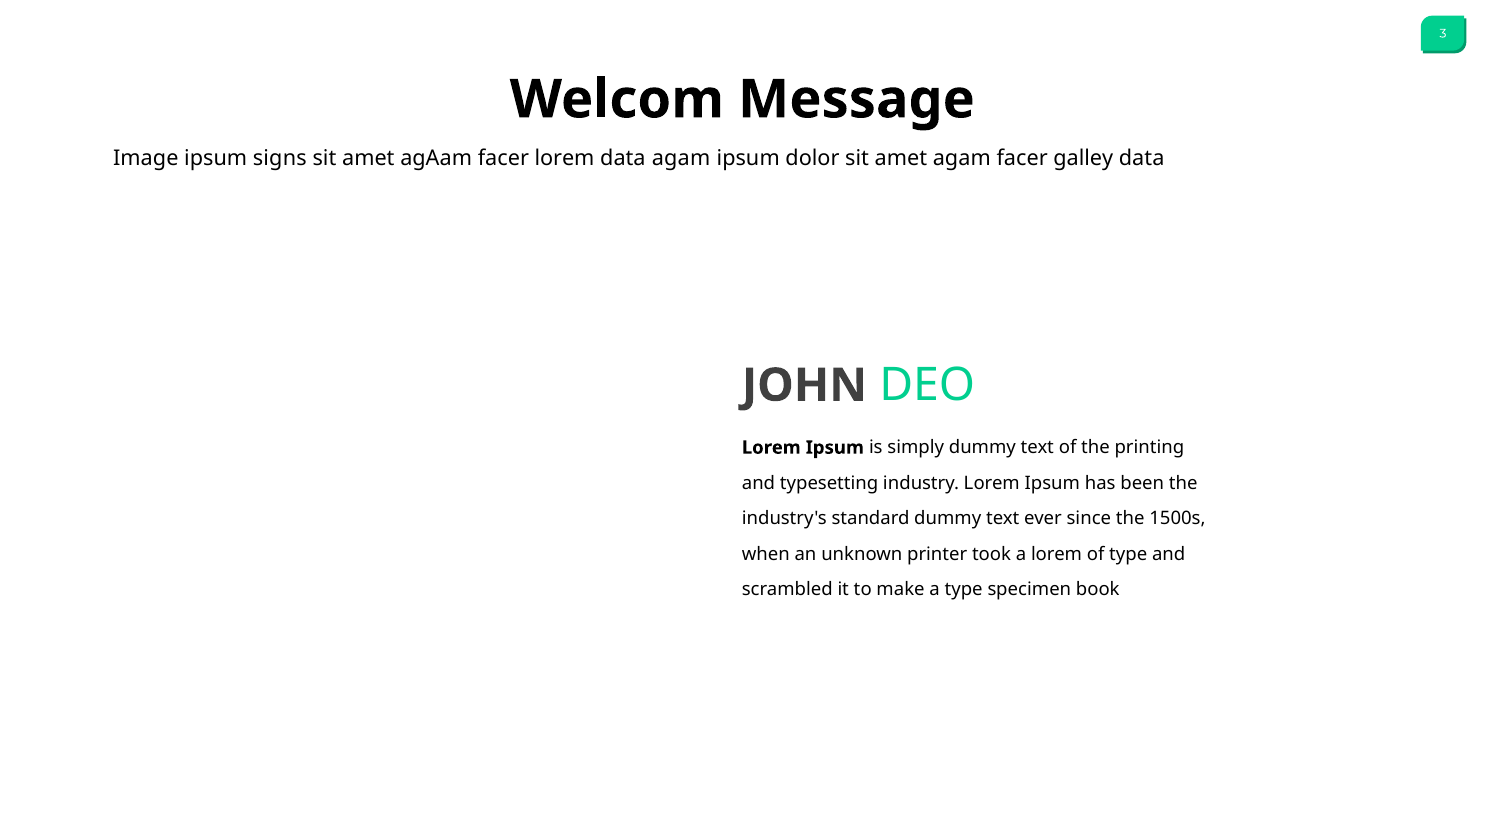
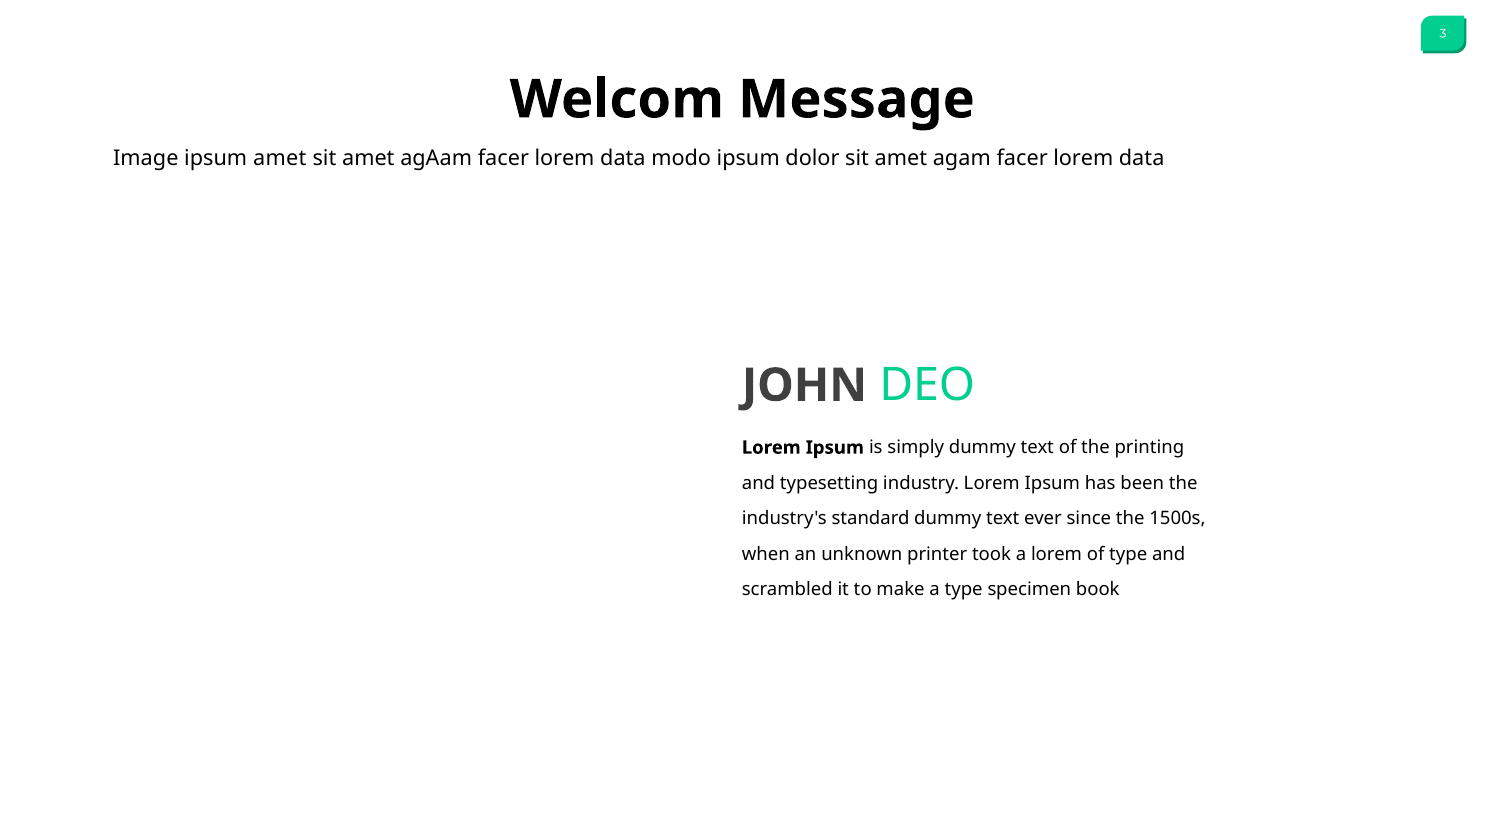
ipsum signs: signs -> amet
data agam: agam -> modo
agam facer galley: galley -> lorem
